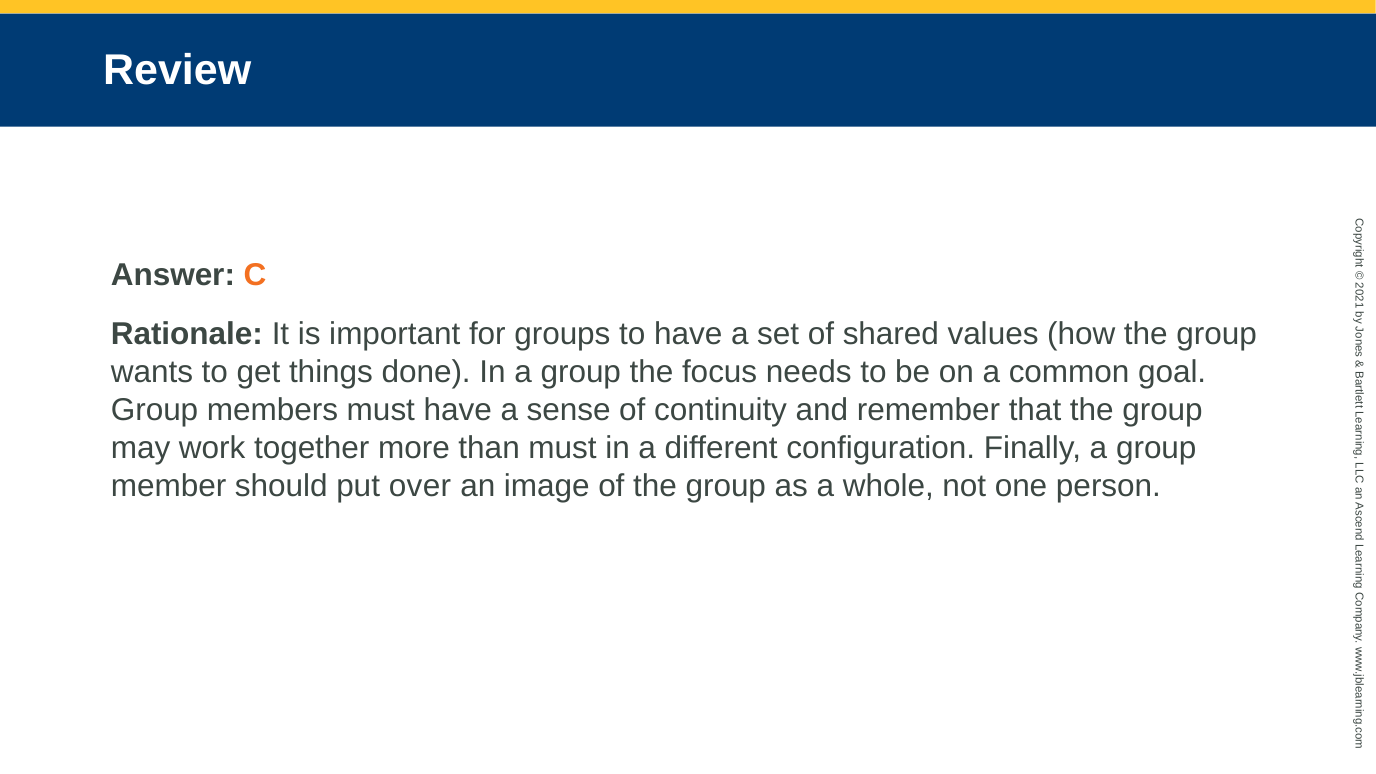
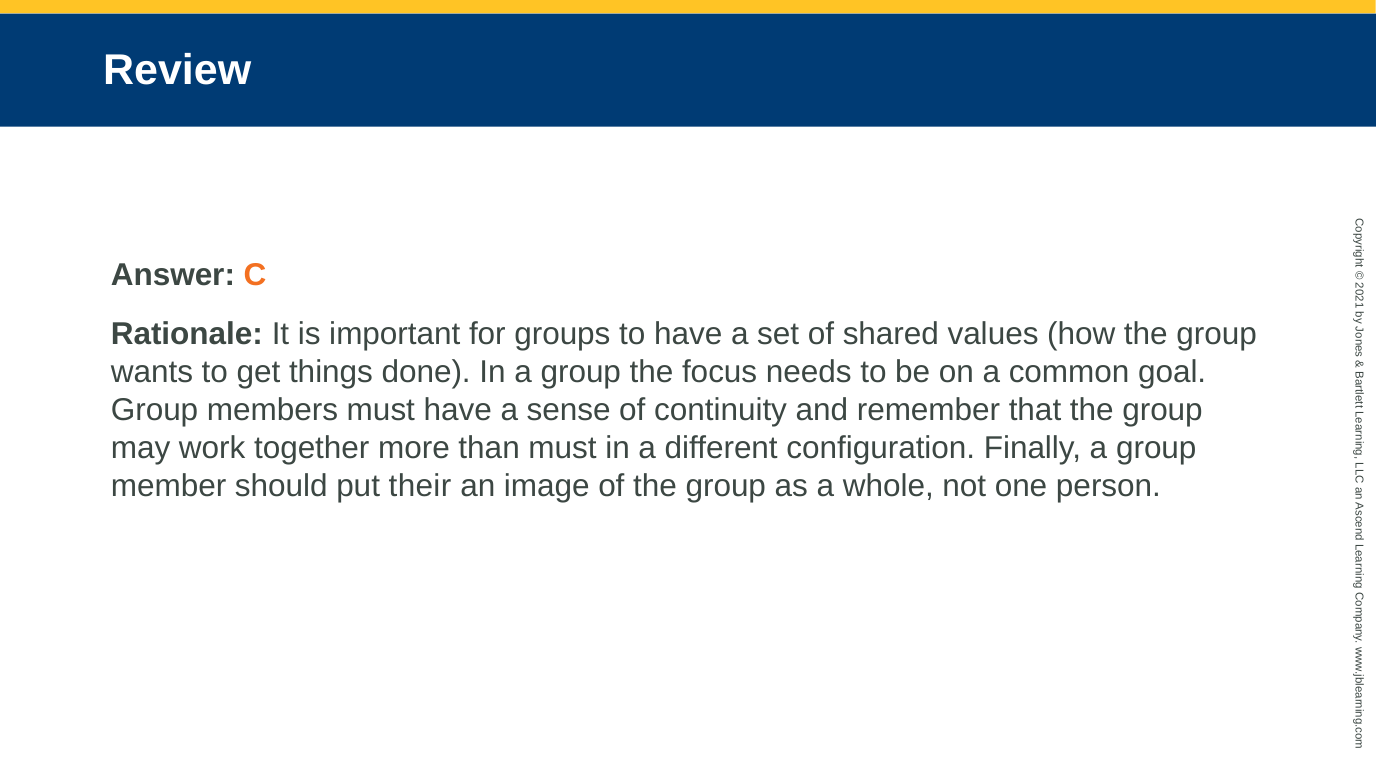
over: over -> their
